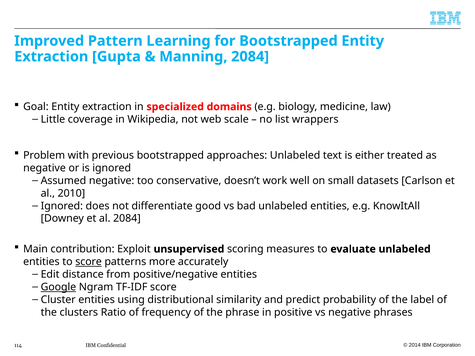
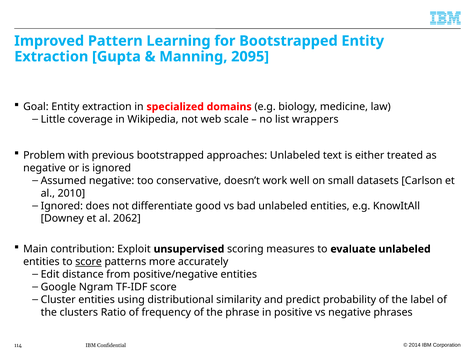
Manning 2084: 2084 -> 2095
al 2084: 2084 -> 2062
Google underline: present -> none
